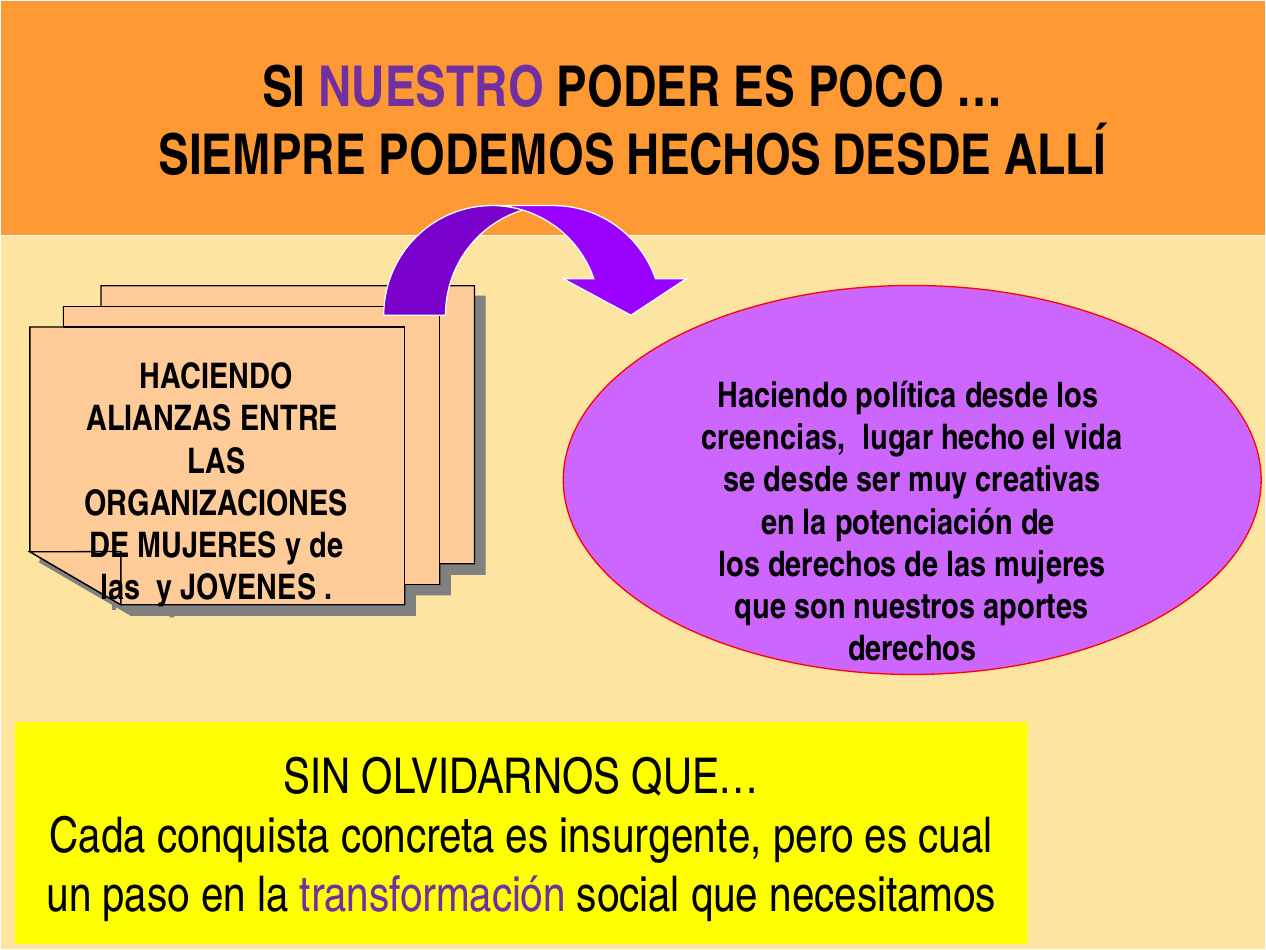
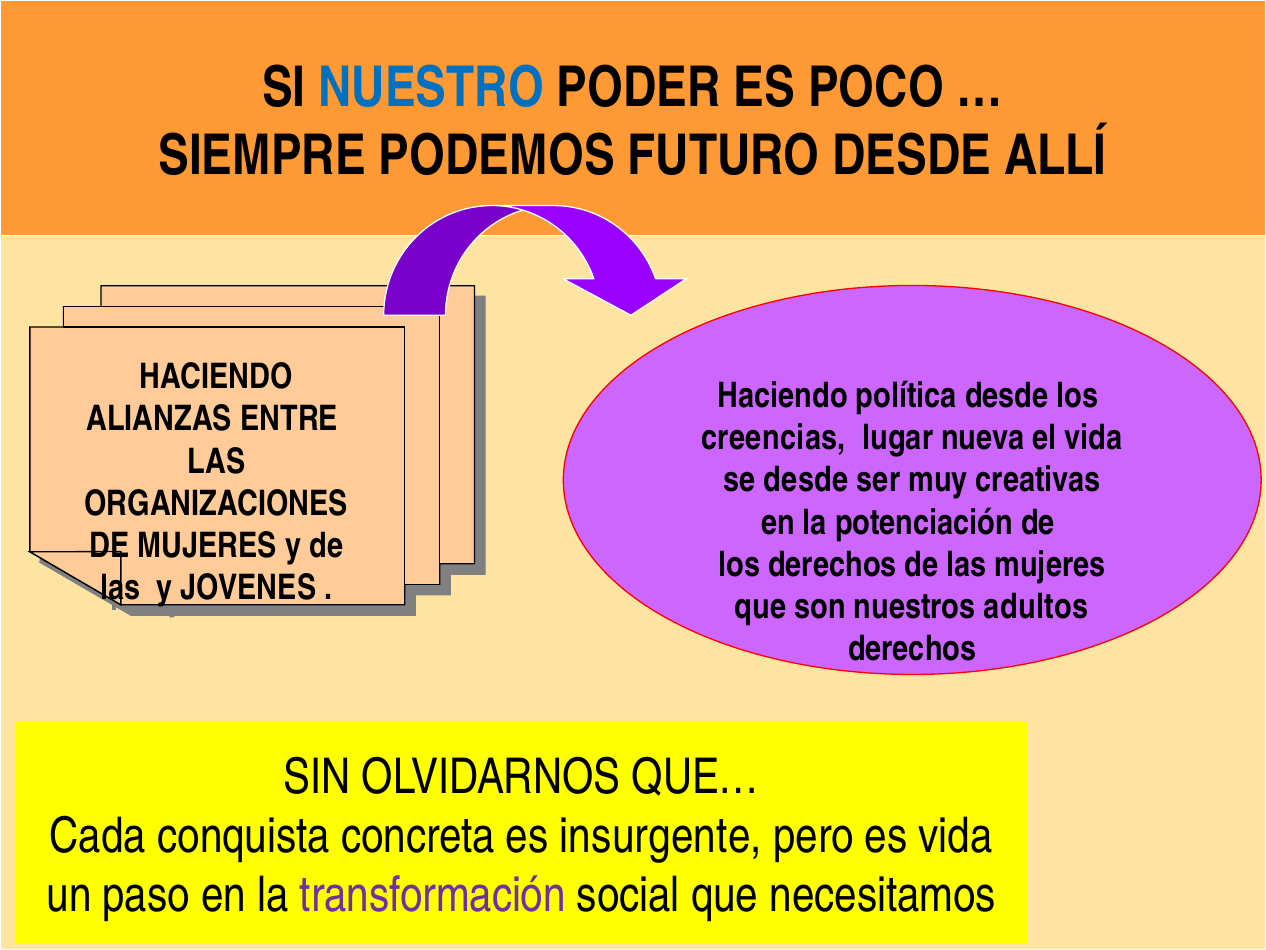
NUESTRO colour: purple -> blue
HECHOS: HECHOS -> FUTURO
hecho: hecho -> nueva
aportes: aportes -> adultos
es cual: cual -> vida
